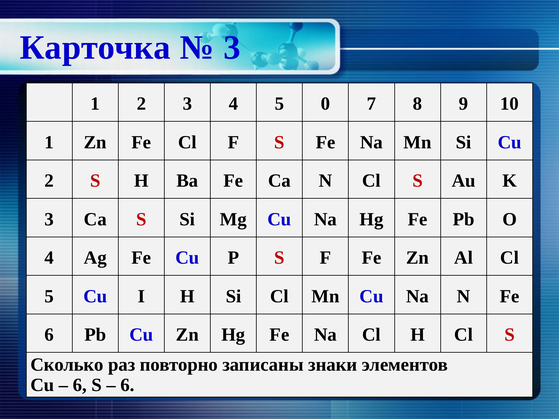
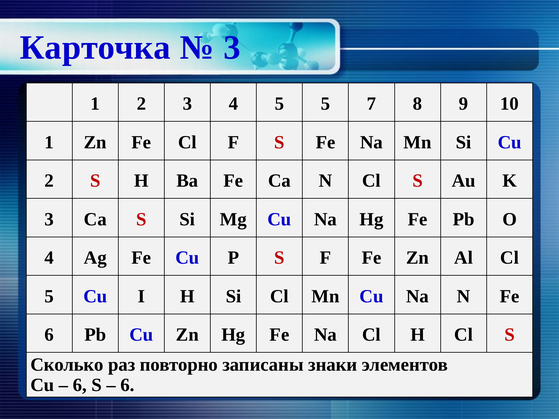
5 0: 0 -> 5
